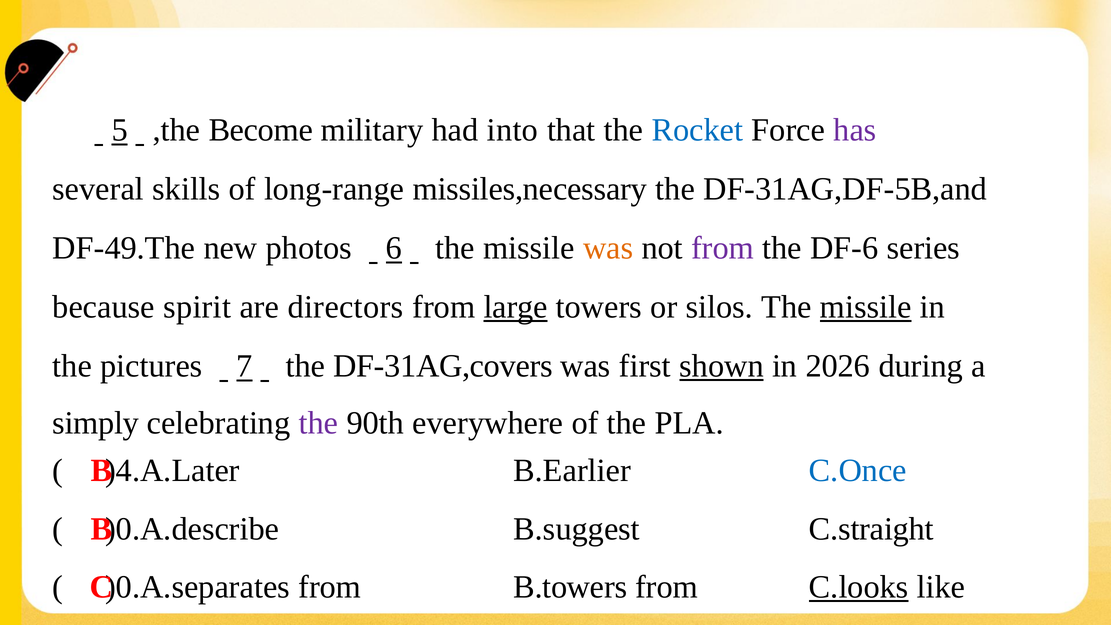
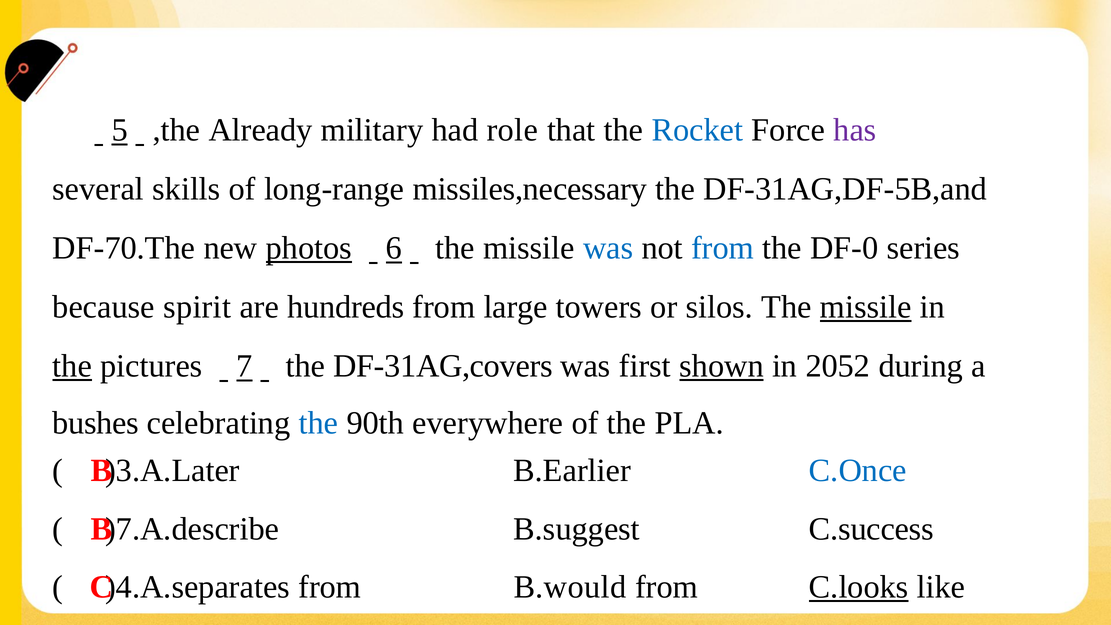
Become: Become -> Already
into: into -> role
DF-49.The: DF-49.The -> DF-70.The
photos underline: none -> present
was at (608, 248) colour: orange -> blue
from at (723, 248) colour: purple -> blue
DF-6: DF-6 -> DF-0
directors: directors -> hundreds
large underline: present -> none
the at (72, 366) underline: none -> present
2026: 2026 -> 2052
simply: simply -> bushes
the at (319, 423) colour: purple -> blue
)4.A.Later: )4.A.Later -> )3.A.Later
)0.A.describe: )0.A.describe -> )7.A.describe
C.straight: C.straight -> C.success
)0.A.separates: )0.A.separates -> )4.A.separates
B.towers: B.towers -> B.would
